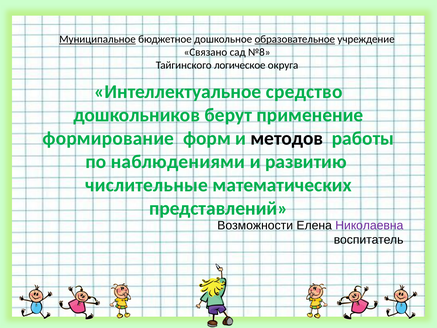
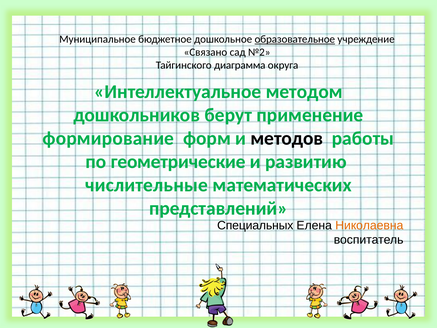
Муниципальное underline: present -> none
№8: №8 -> №2
логическое: логическое -> диаграмма
средство: средство -> методом
наблюдениями: наблюдениями -> геометрические
Возможности: Возможности -> Специальных
Николаевна colour: purple -> orange
